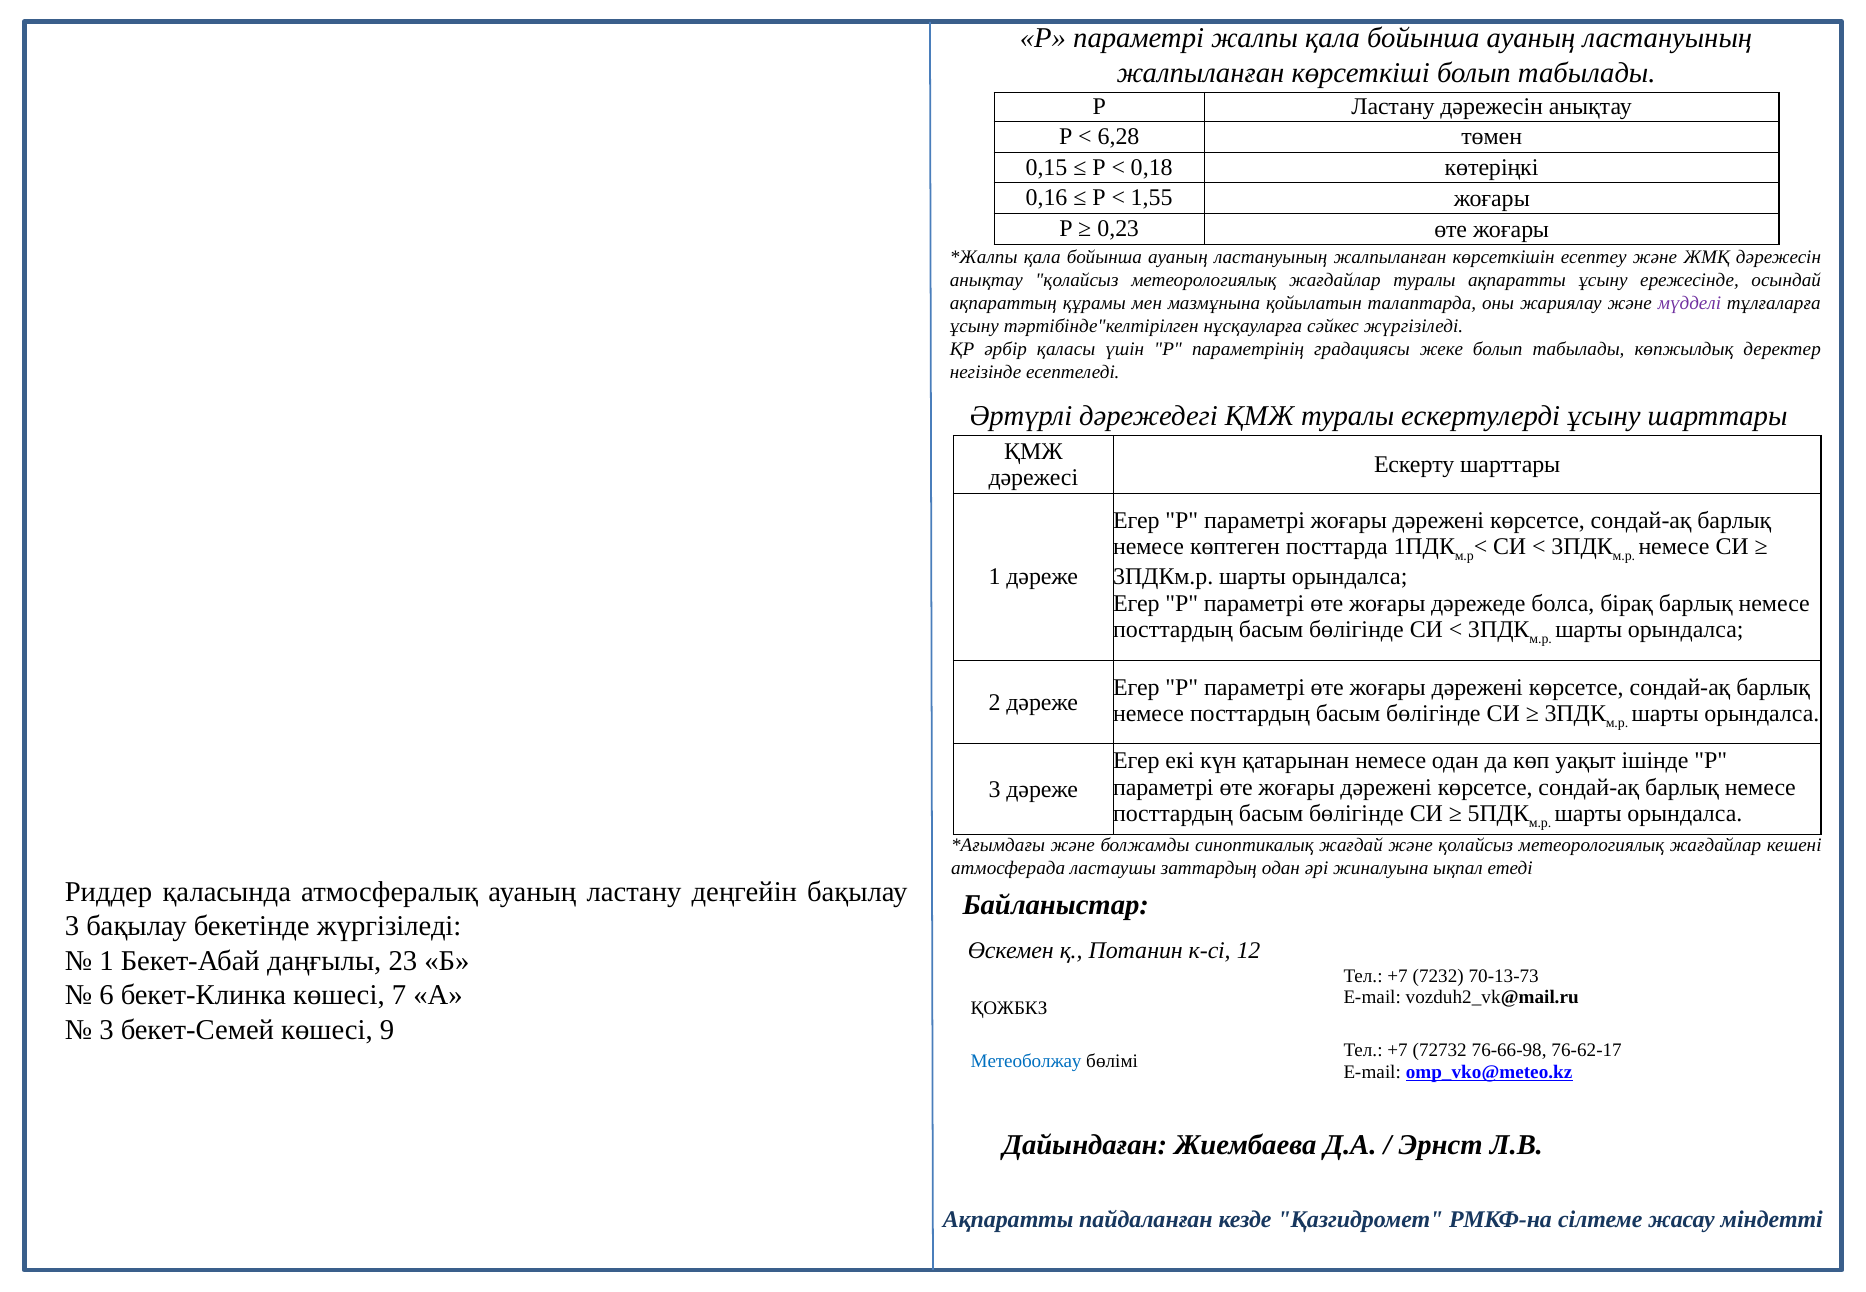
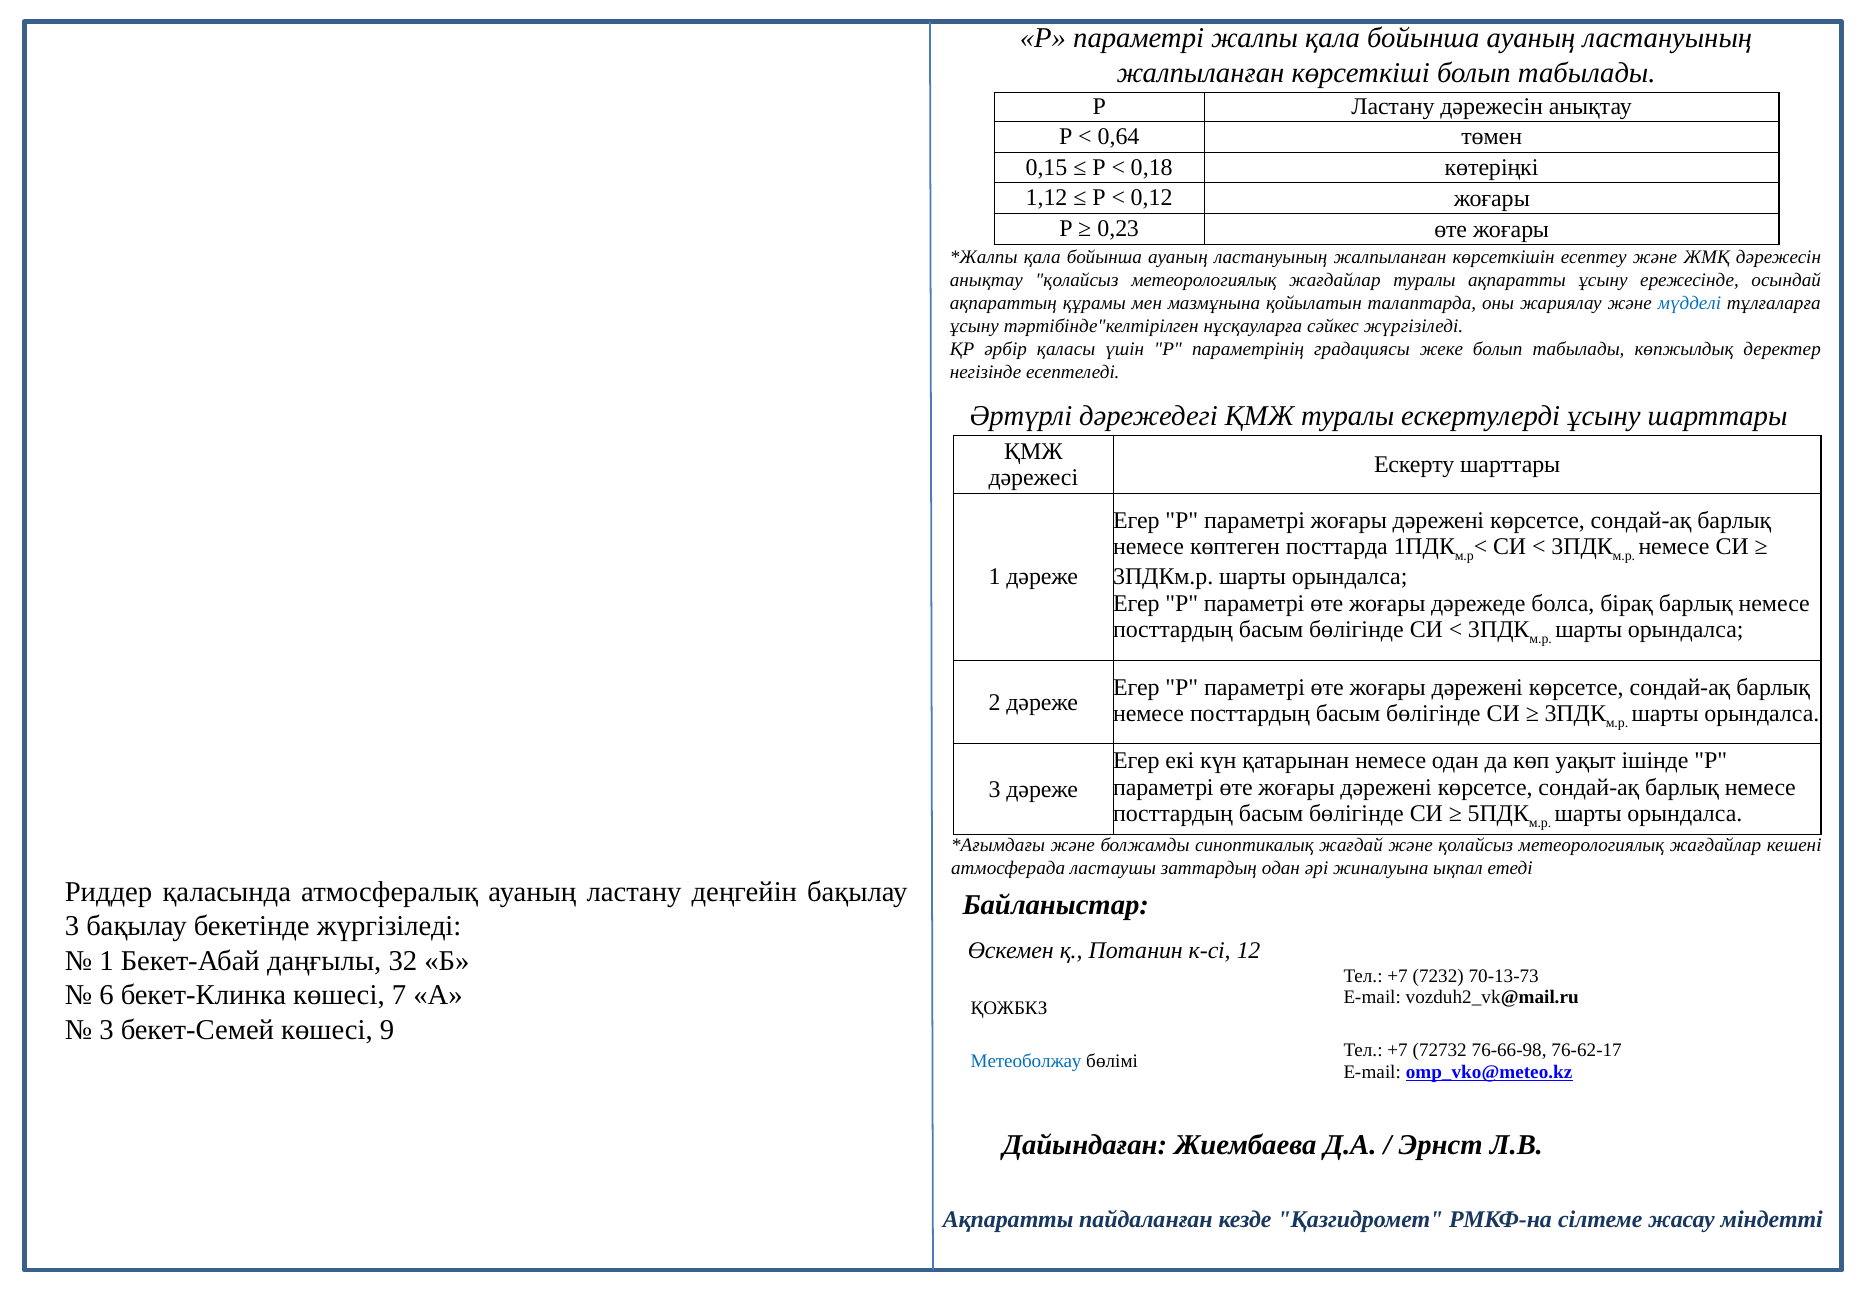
6,28: 6,28 -> 0,64
0,16: 0,16 -> 1,12
1,55: 1,55 -> 0,12
мүдделі colour: purple -> blue
23: 23 -> 32
